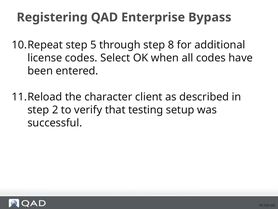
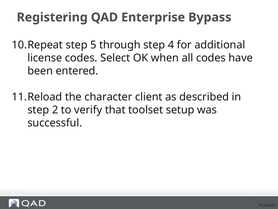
8: 8 -> 4
testing: testing -> toolset
